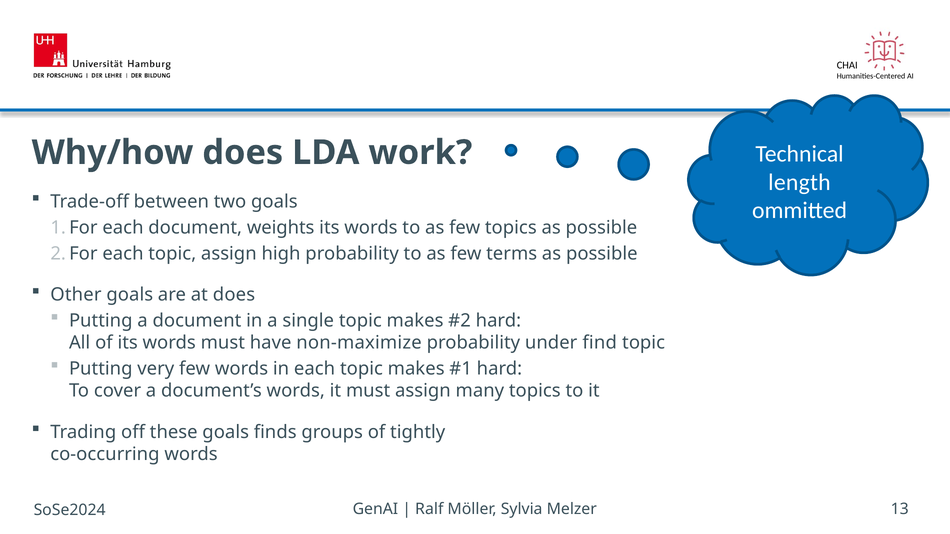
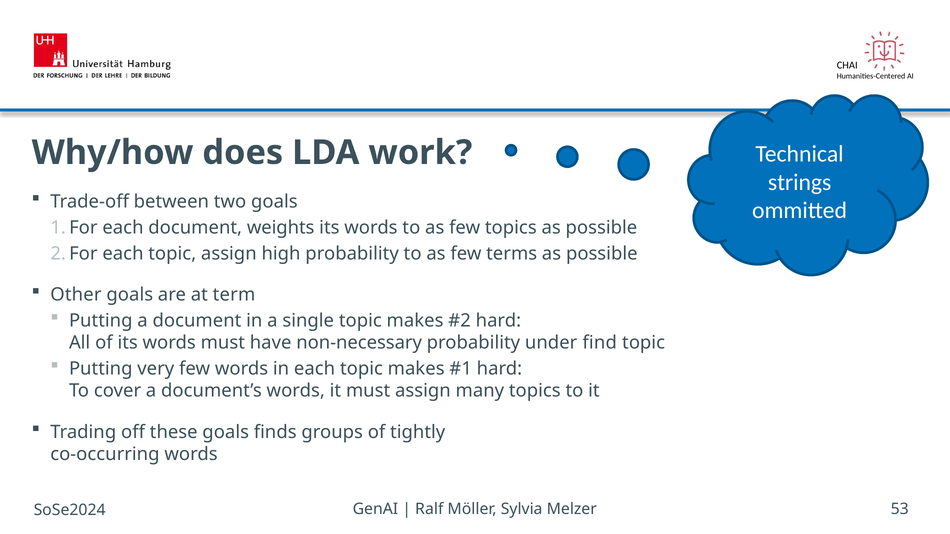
length: length -> strings
at does: does -> term
non-maximize: non-maximize -> non-necessary
13: 13 -> 53
